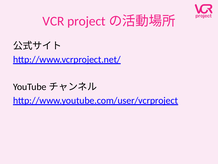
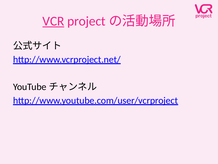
VCR underline: none -> present
